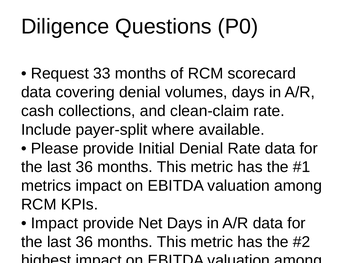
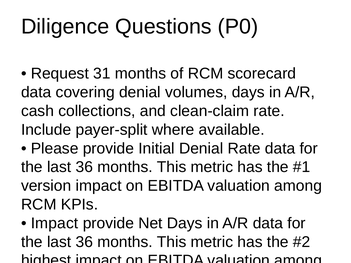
33: 33 -> 31
metrics: metrics -> version
